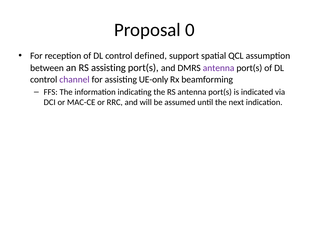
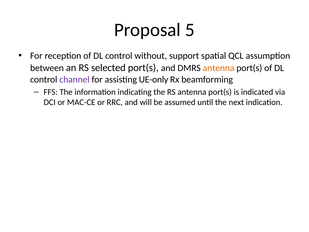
0: 0 -> 5
defined: defined -> without
RS assisting: assisting -> selected
antenna at (219, 68) colour: purple -> orange
